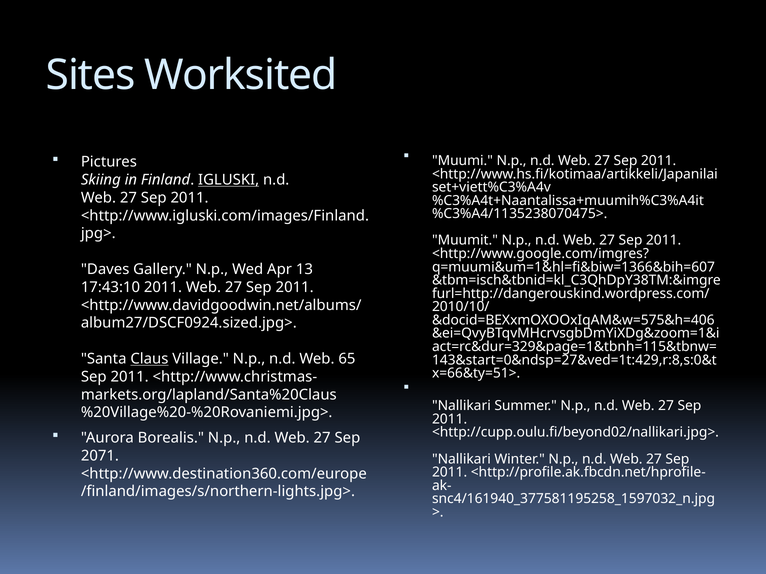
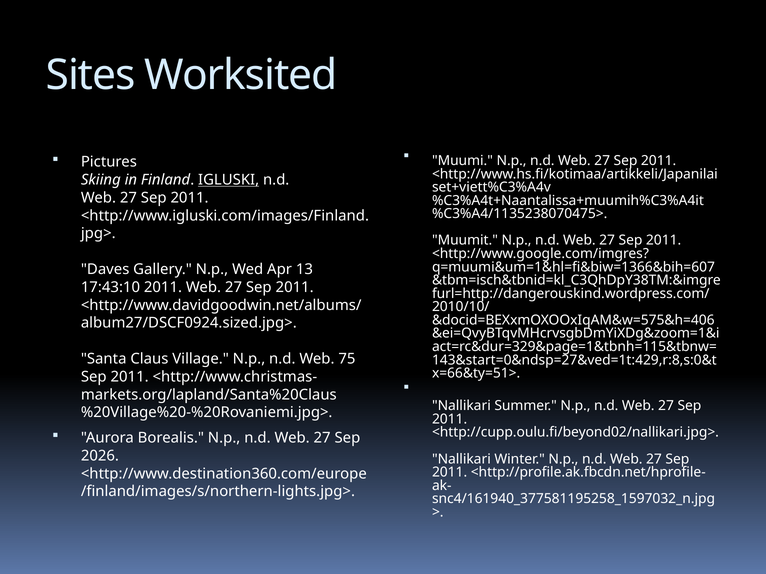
Claus underline: present -> none
65: 65 -> 75
2071: 2071 -> 2026
